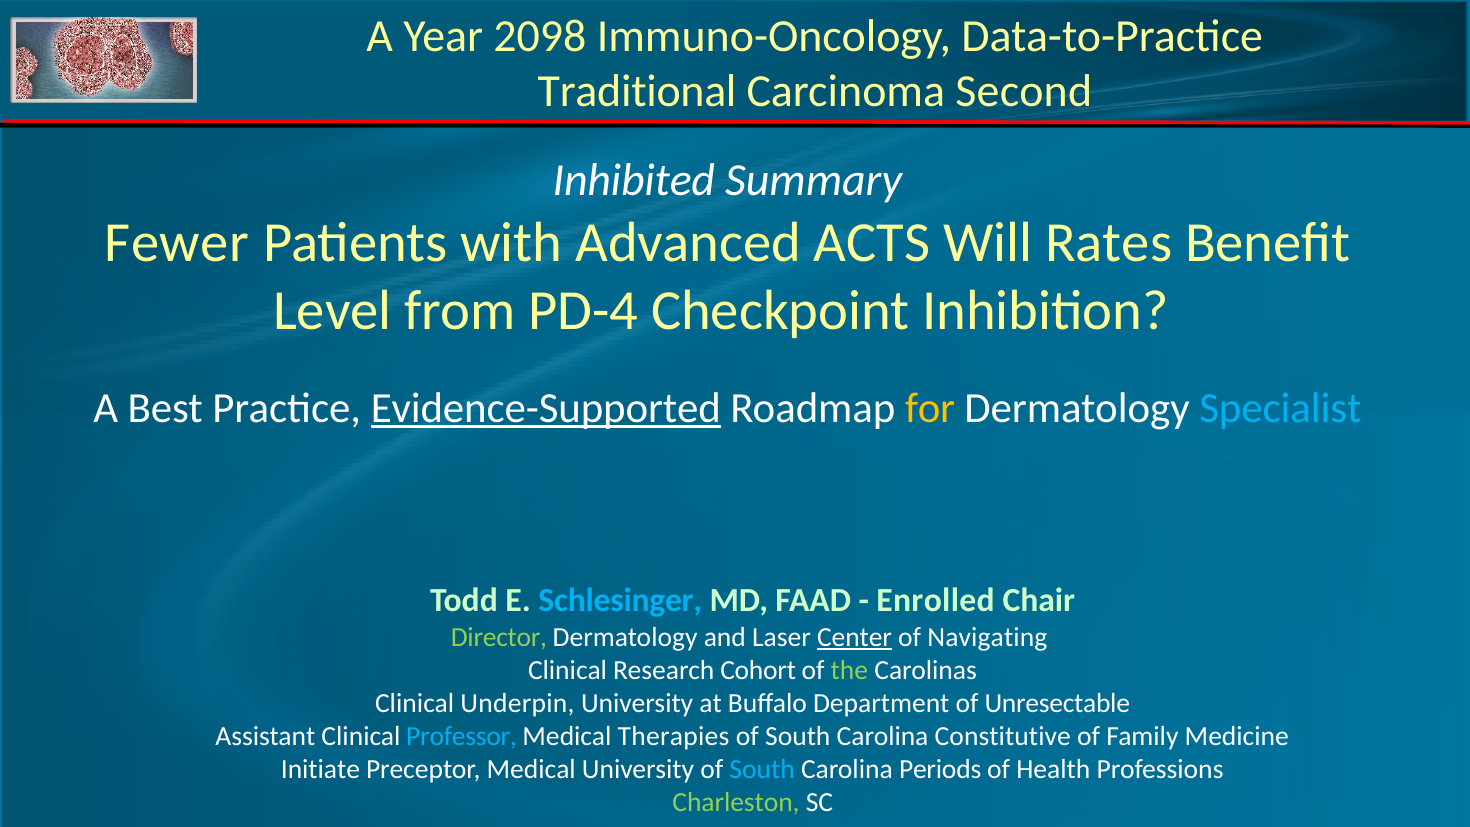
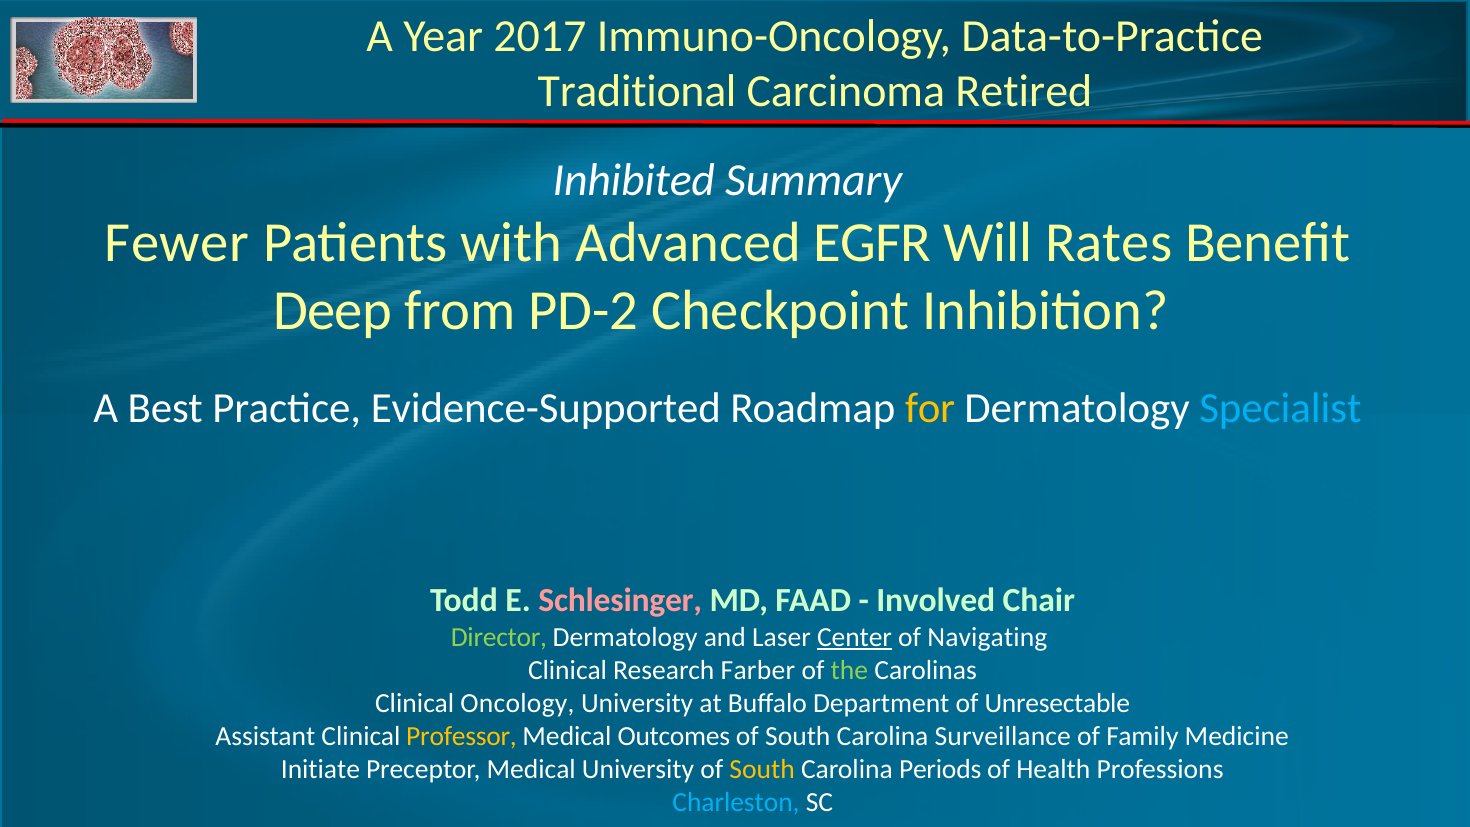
2098: 2098 -> 2017
Second: Second -> Retired
ACTS: ACTS -> EGFR
Level: Level -> Deep
PD-4: PD-4 -> PD-2
Evidence-Supported underline: present -> none
Schlesinger colour: light blue -> pink
Enrolled: Enrolled -> Involved
Cohort: Cohort -> Farber
Underpin: Underpin -> Oncology
Professor colour: light blue -> yellow
Therapies: Therapies -> Outcomes
Constitutive: Constitutive -> Surveillance
South at (762, 769) colour: light blue -> yellow
Charleston colour: light green -> light blue
